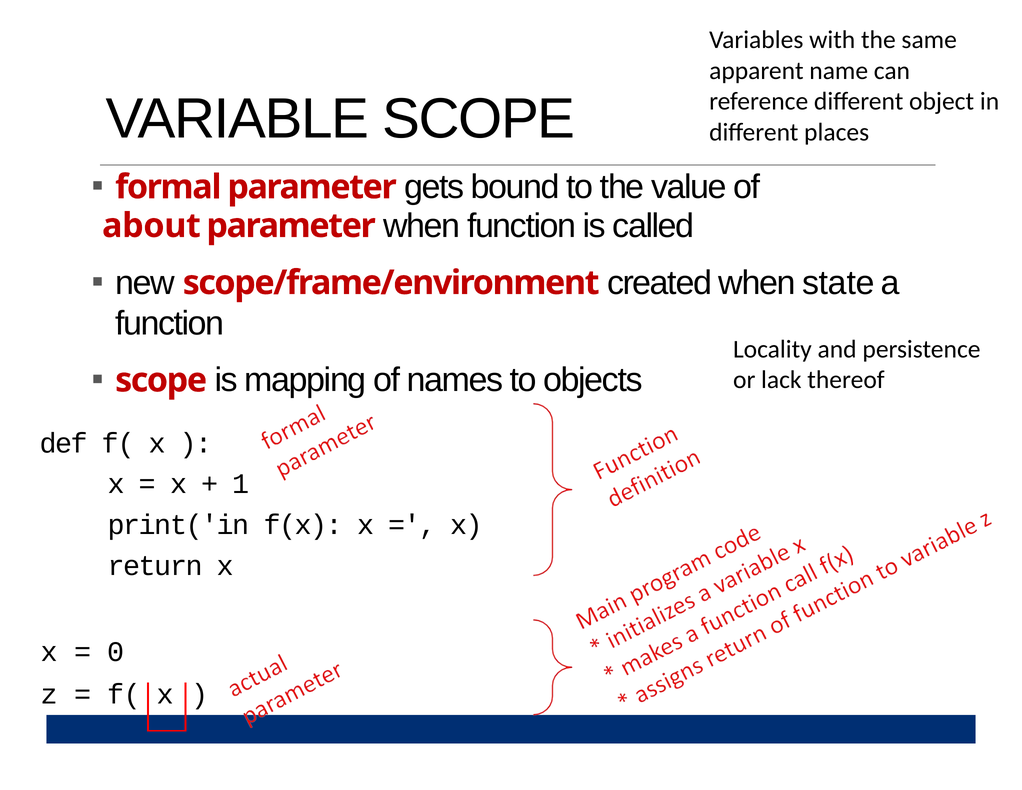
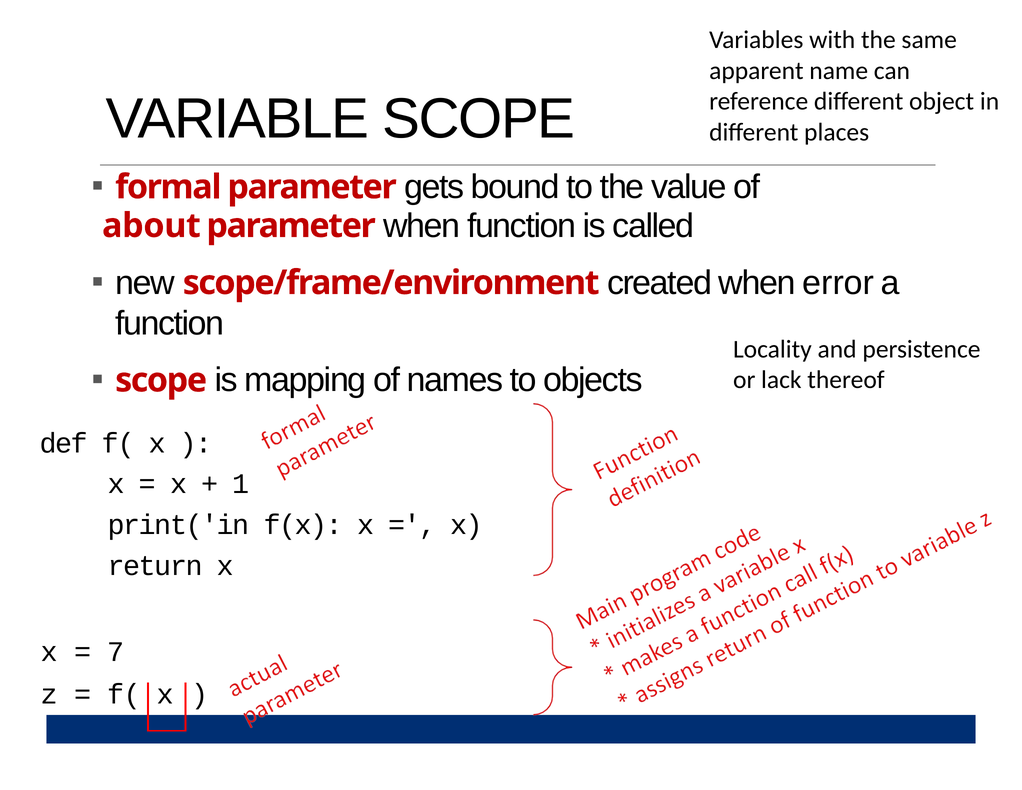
state: state -> error
0: 0 -> 7
